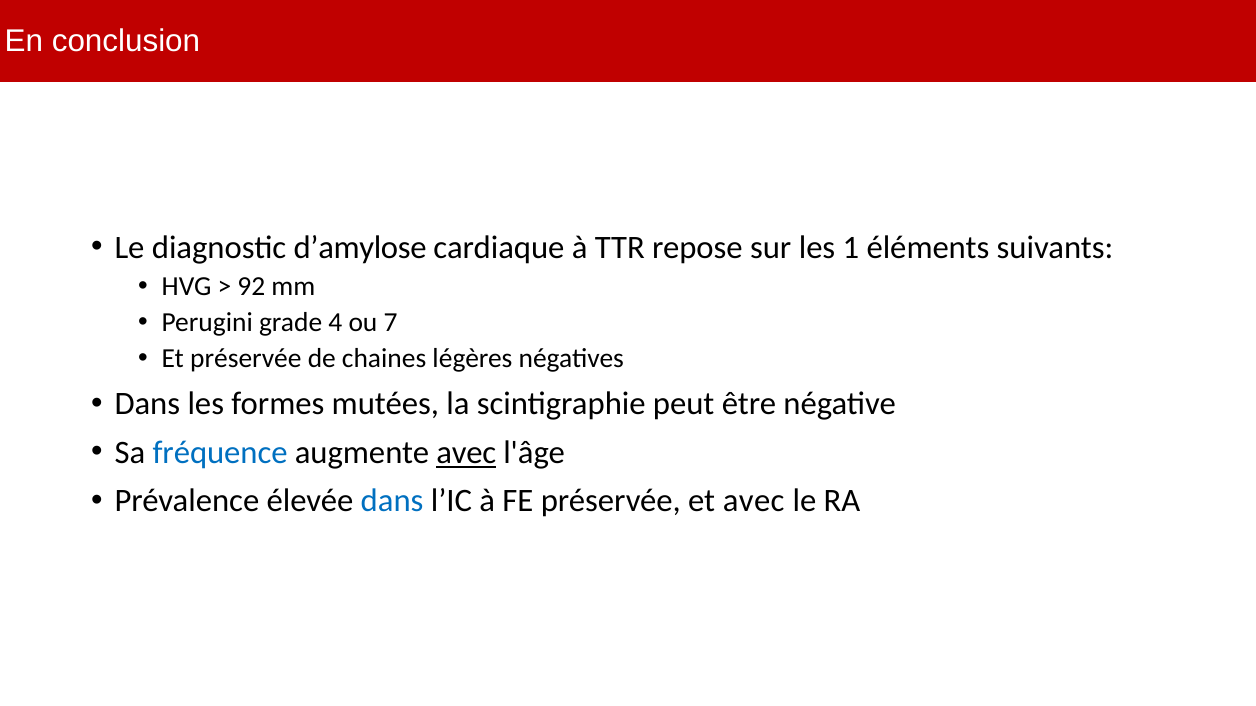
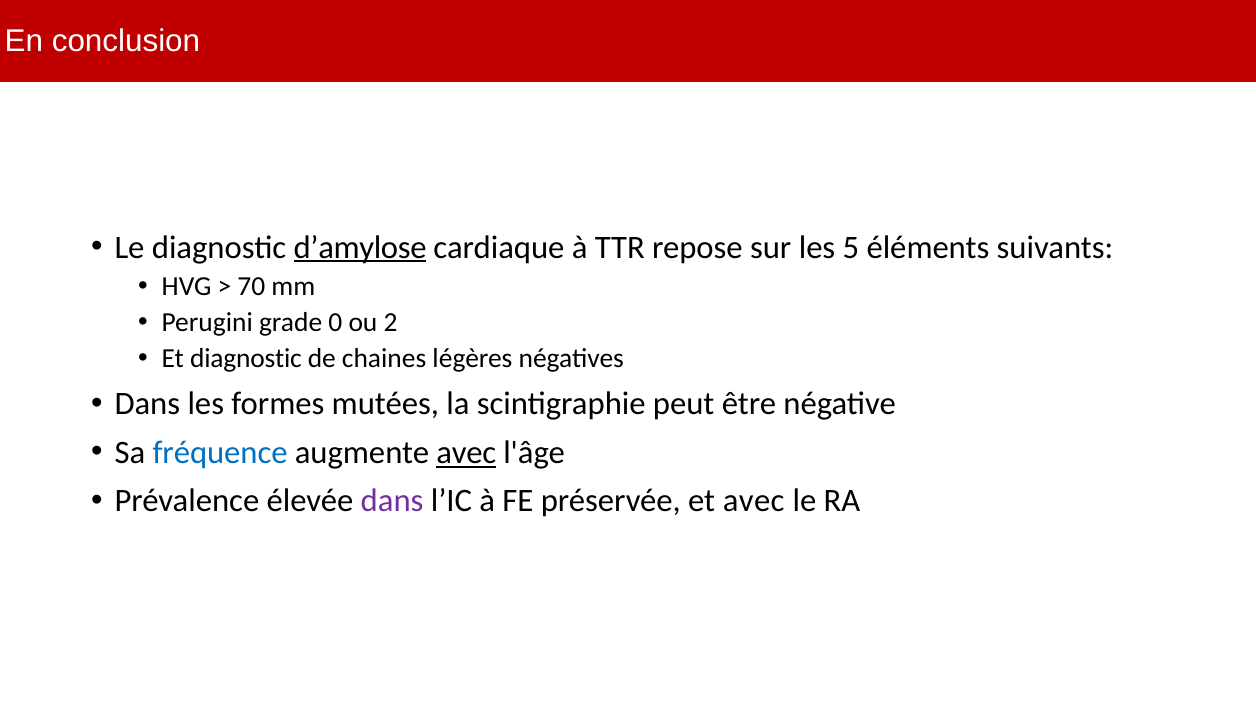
d’amylose underline: none -> present
1: 1 -> 5
92: 92 -> 70
4: 4 -> 0
7: 7 -> 2
Et préservée: préservée -> diagnostic
dans at (392, 501) colour: blue -> purple
